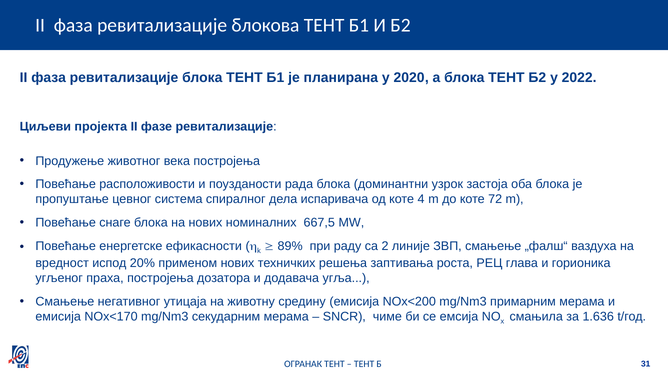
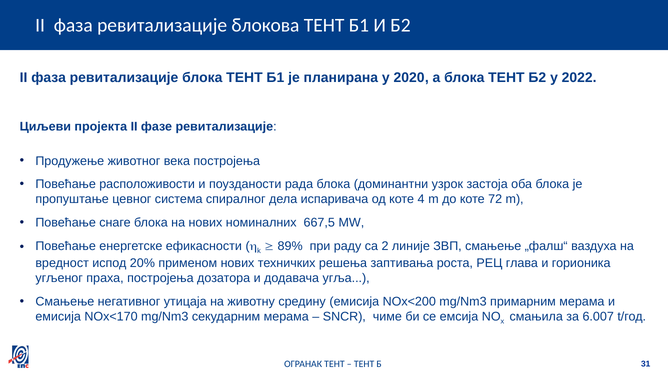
1.636: 1.636 -> 6.007
